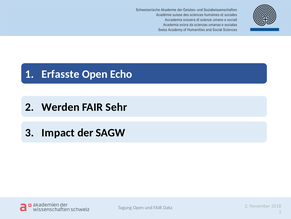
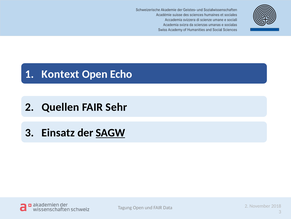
Erfasste: Erfasste -> Kontext
Werden: Werden -> Quellen
Impact: Impact -> Einsatz
SAGW underline: none -> present
